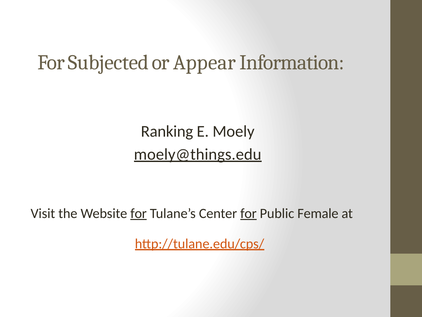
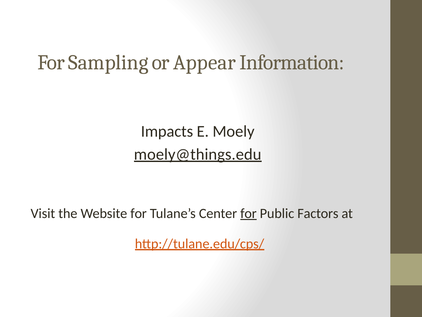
Subjected: Subjected -> Sampling
Ranking: Ranking -> Impacts
for at (139, 213) underline: present -> none
Female: Female -> Factors
